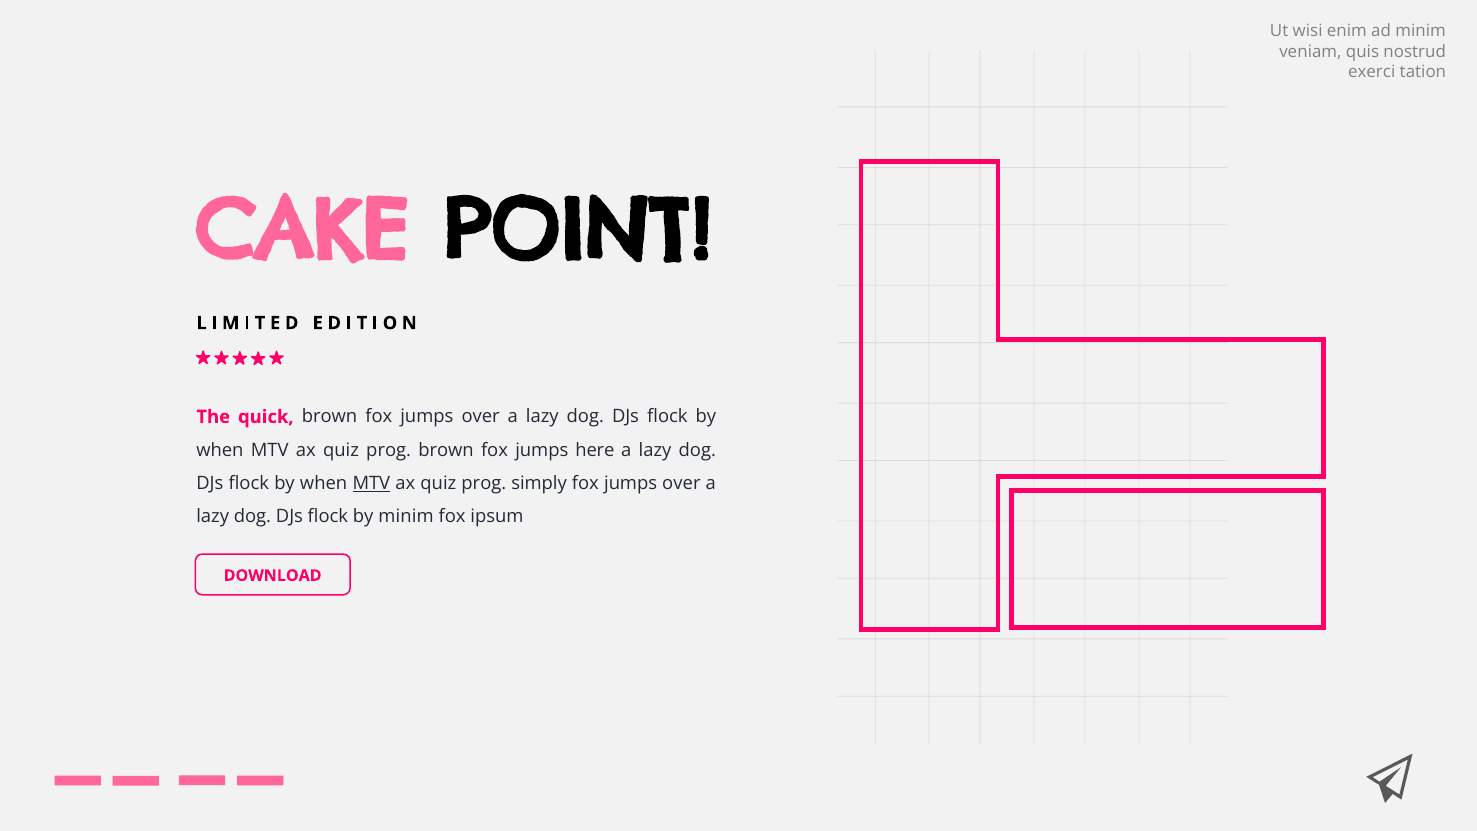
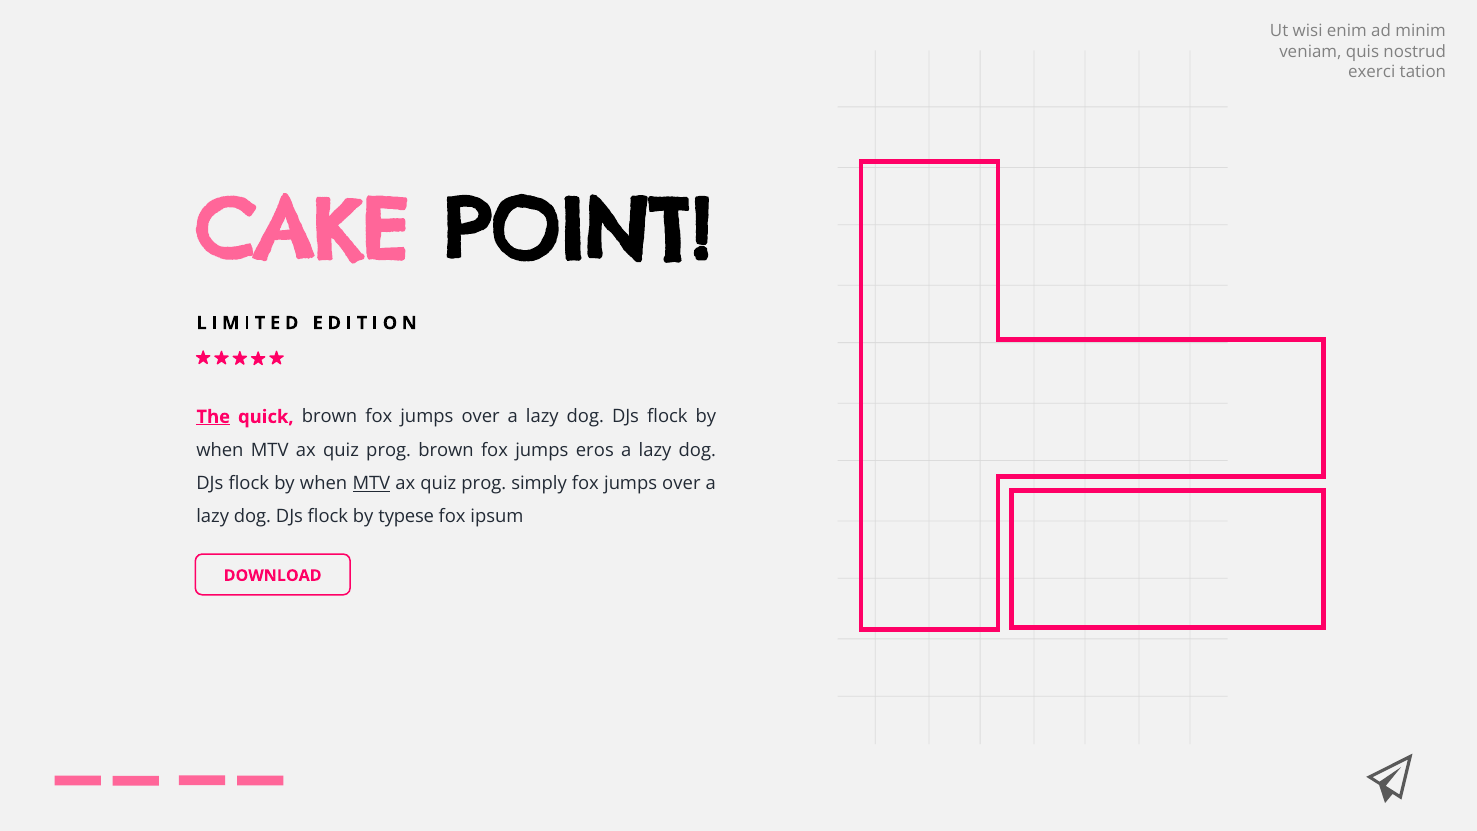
The underline: none -> present
here: here -> eros
by minim: minim -> typese
